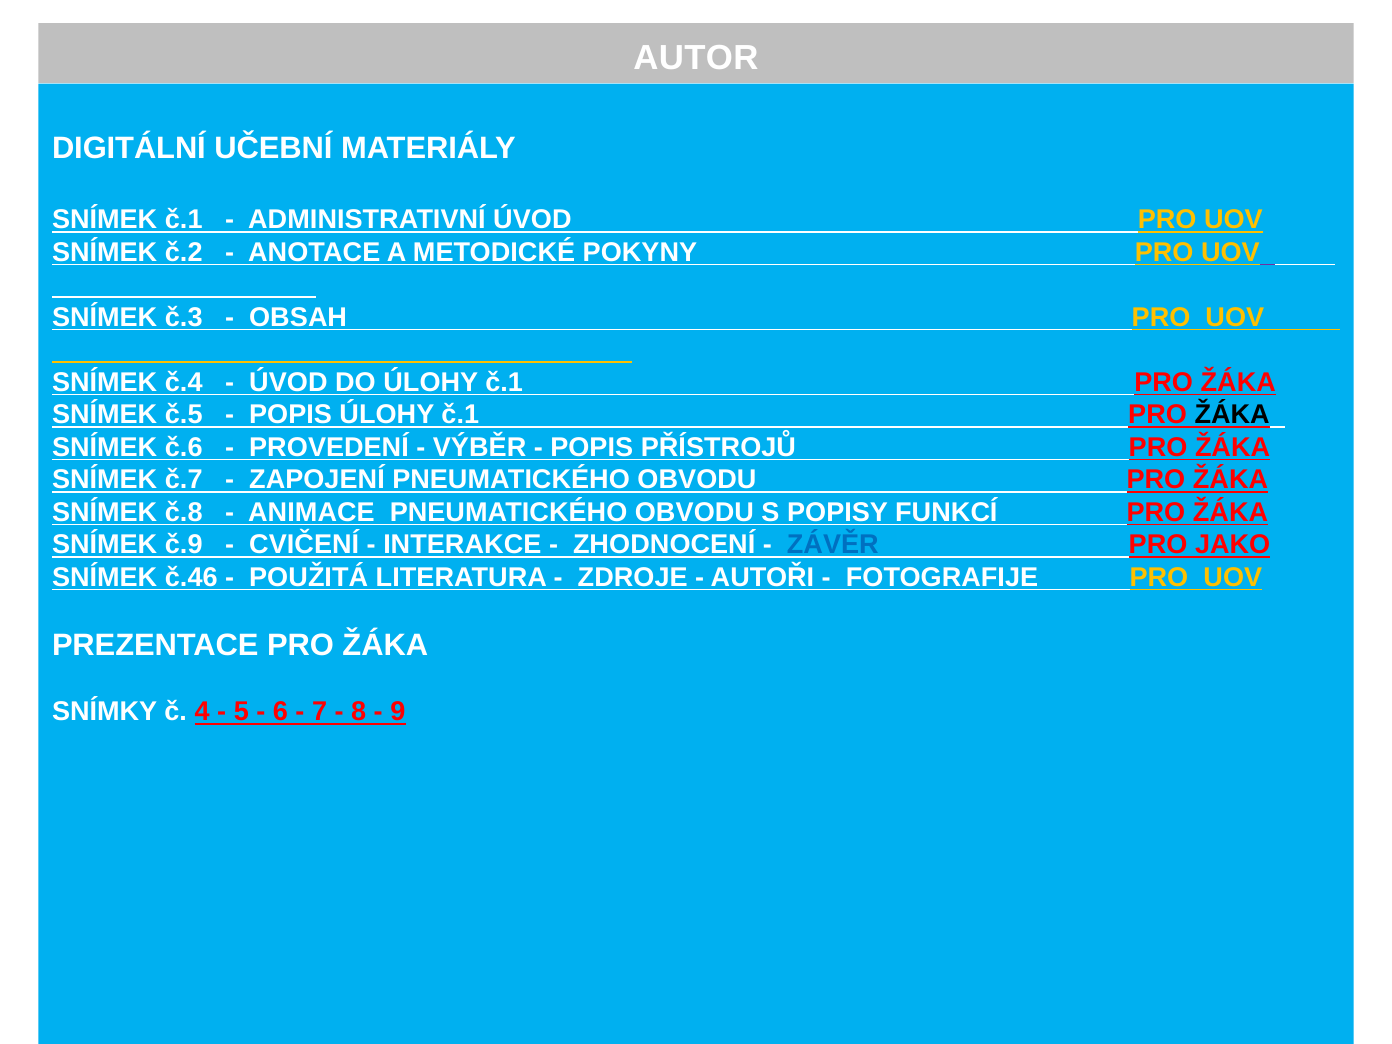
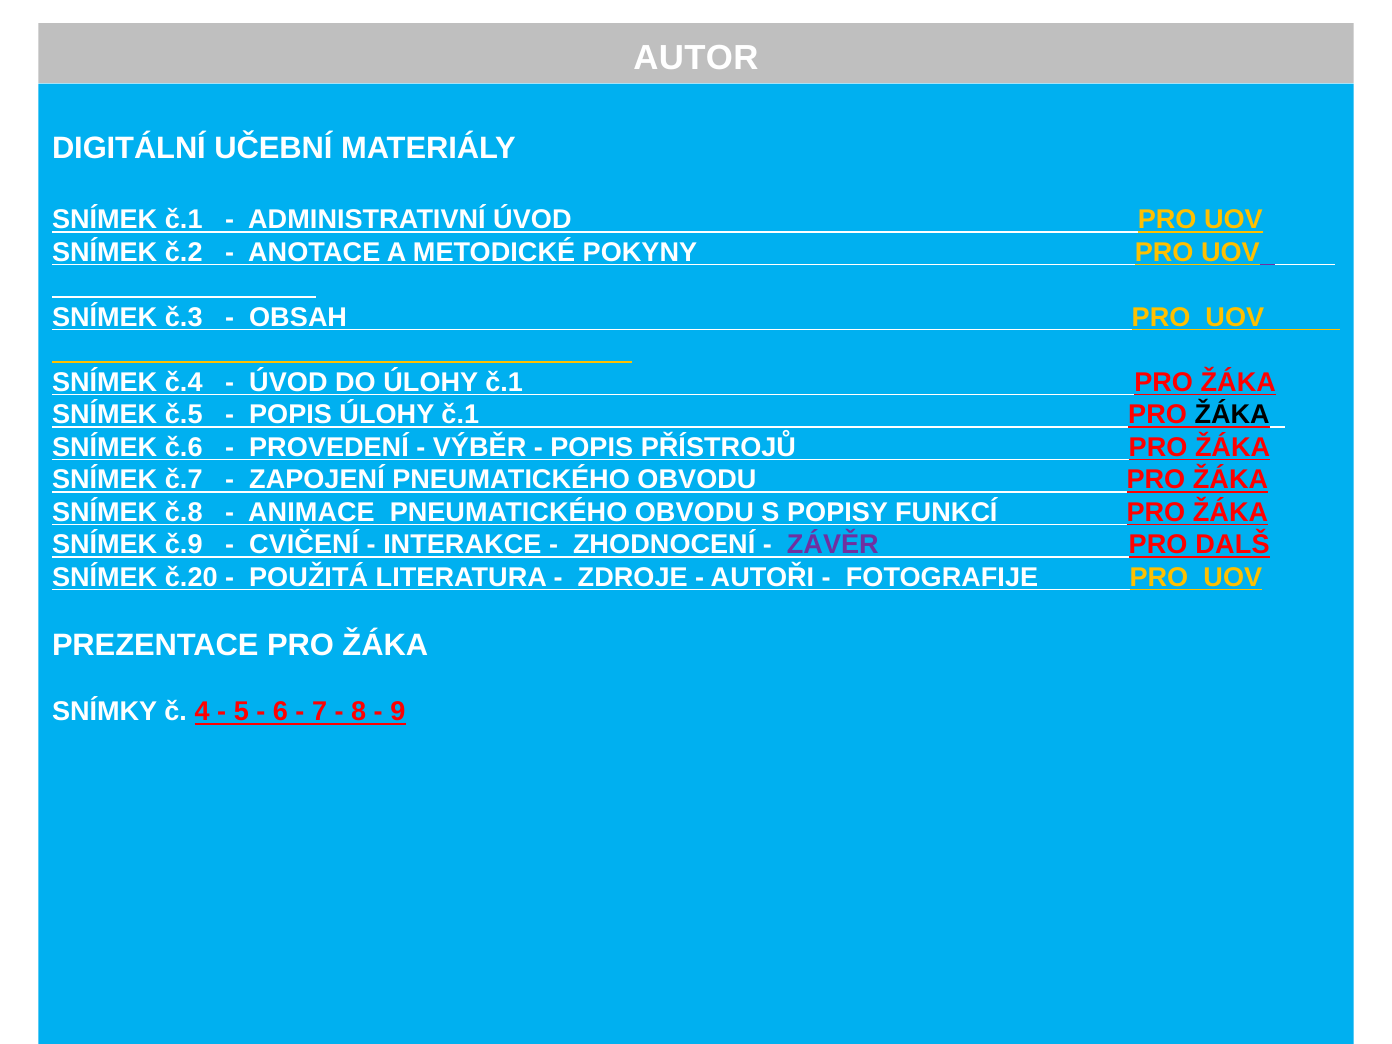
ZÁVĚR colour: blue -> purple
JAKO: JAKO -> DALŠ
č.46: č.46 -> č.20
